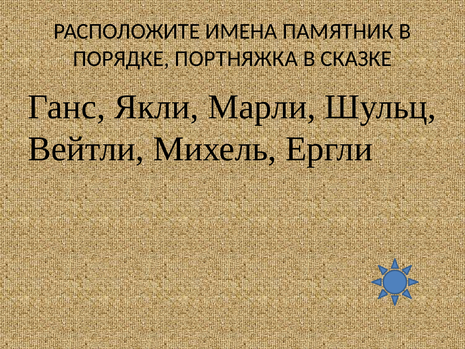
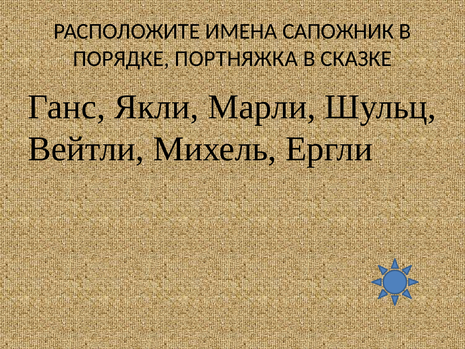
ПАМЯТНИК: ПАМЯТНИК -> САПОЖНИК
